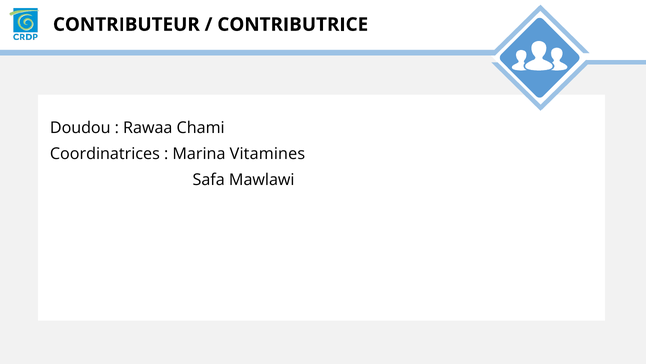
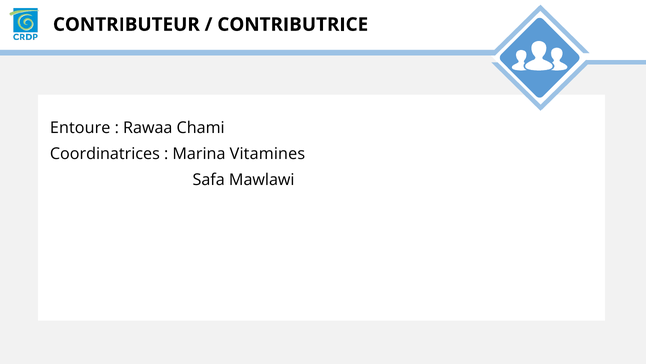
Doudou: Doudou -> Entoure
